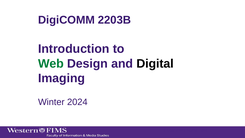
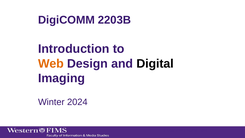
Web colour: green -> orange
